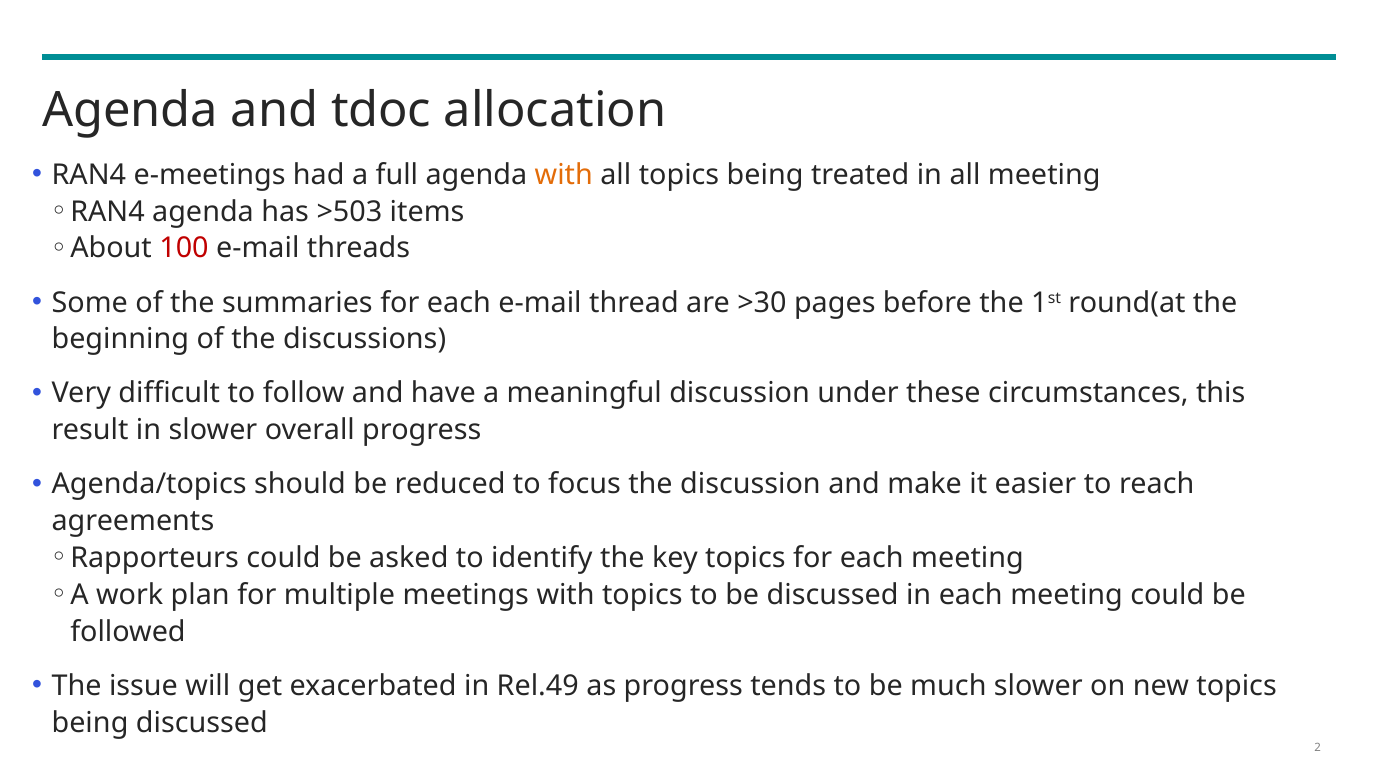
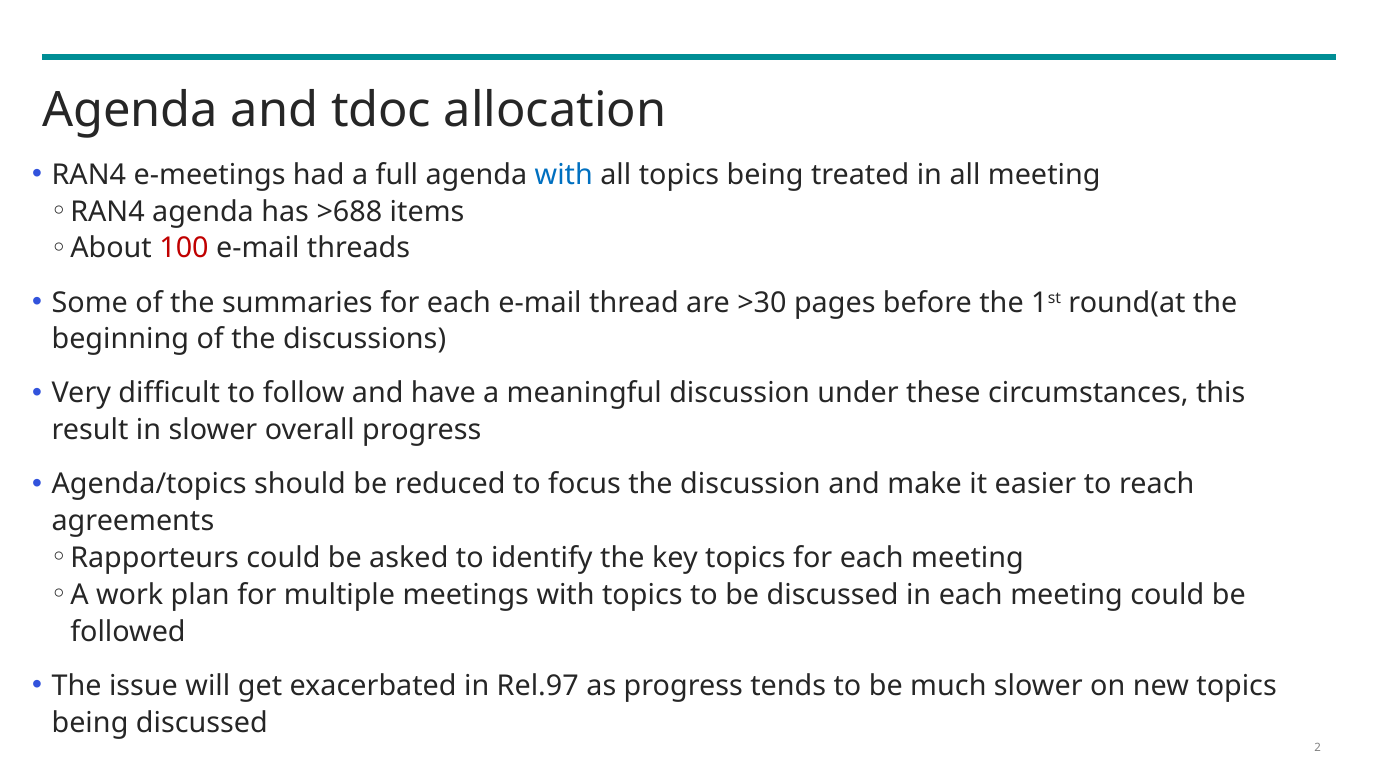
with at (564, 175) colour: orange -> blue
>503: >503 -> >688
Rel.49: Rel.49 -> Rel.97
